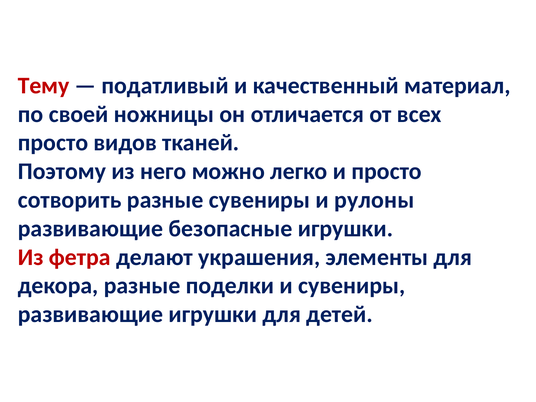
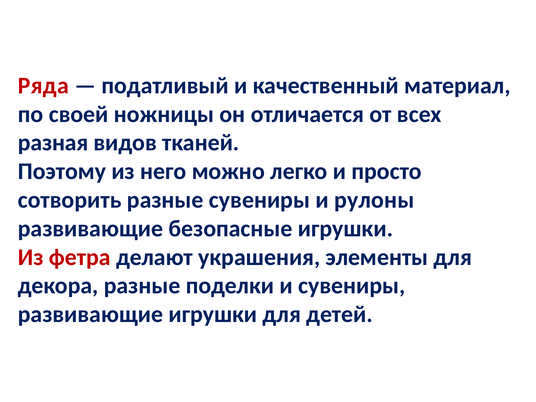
Тему: Тему -> Ряда
просто at (53, 143): просто -> разная
